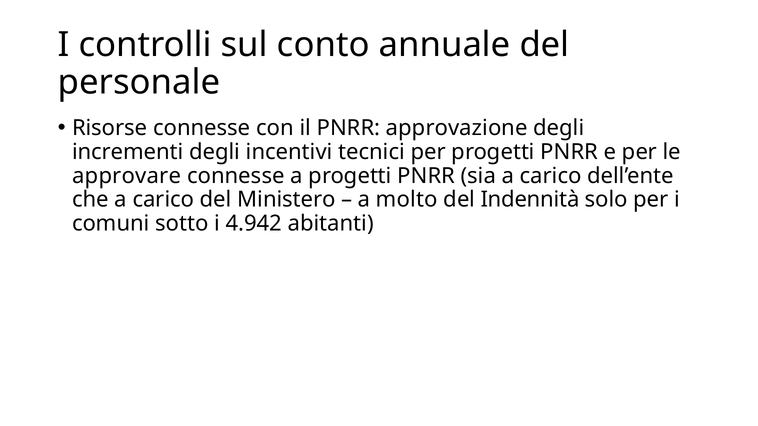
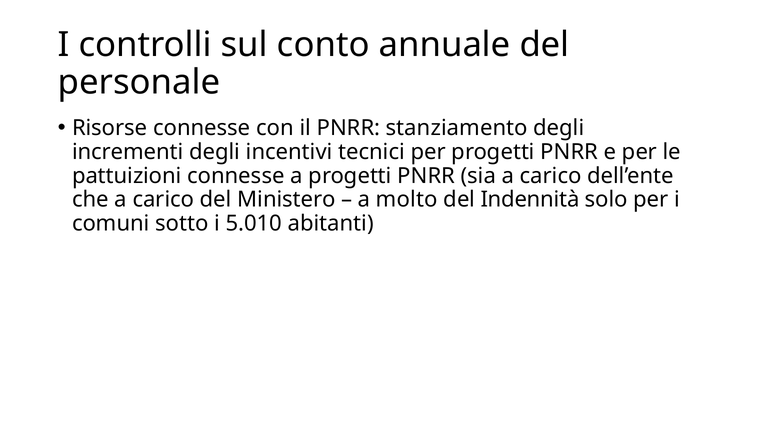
approvazione: approvazione -> stanziamento
approvare: approvare -> pattuizioni
4.942: 4.942 -> 5.010
